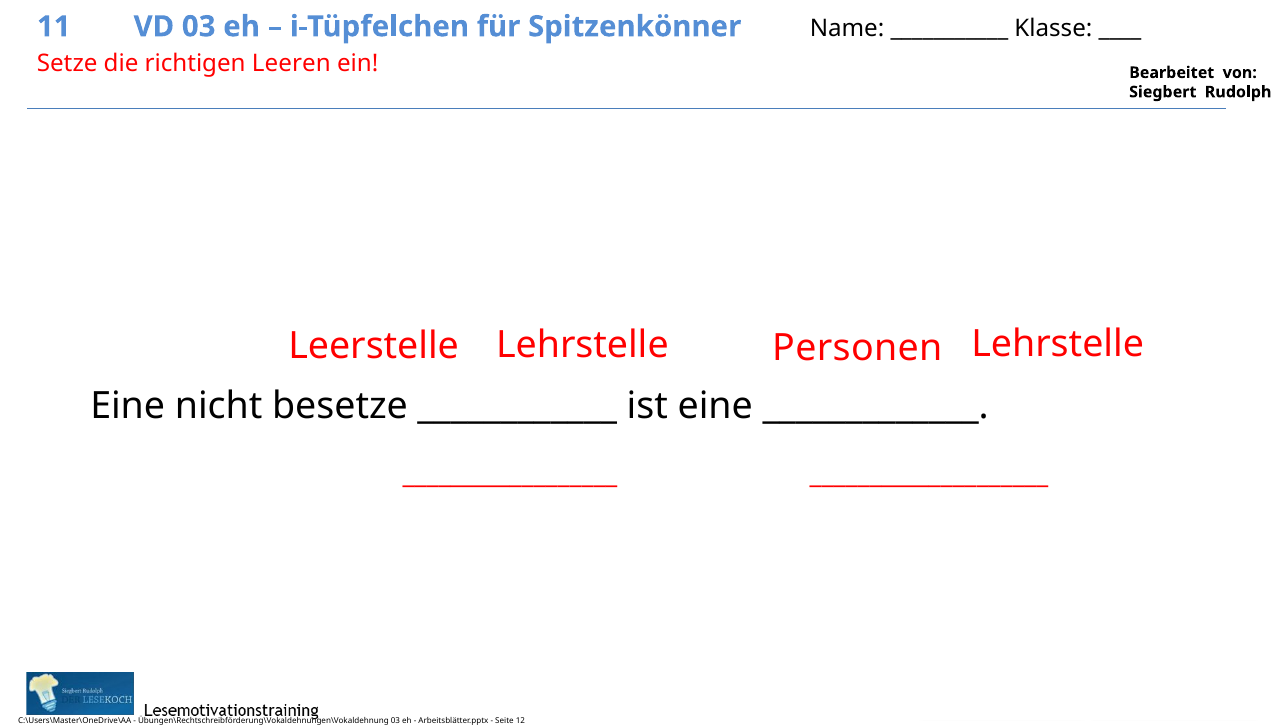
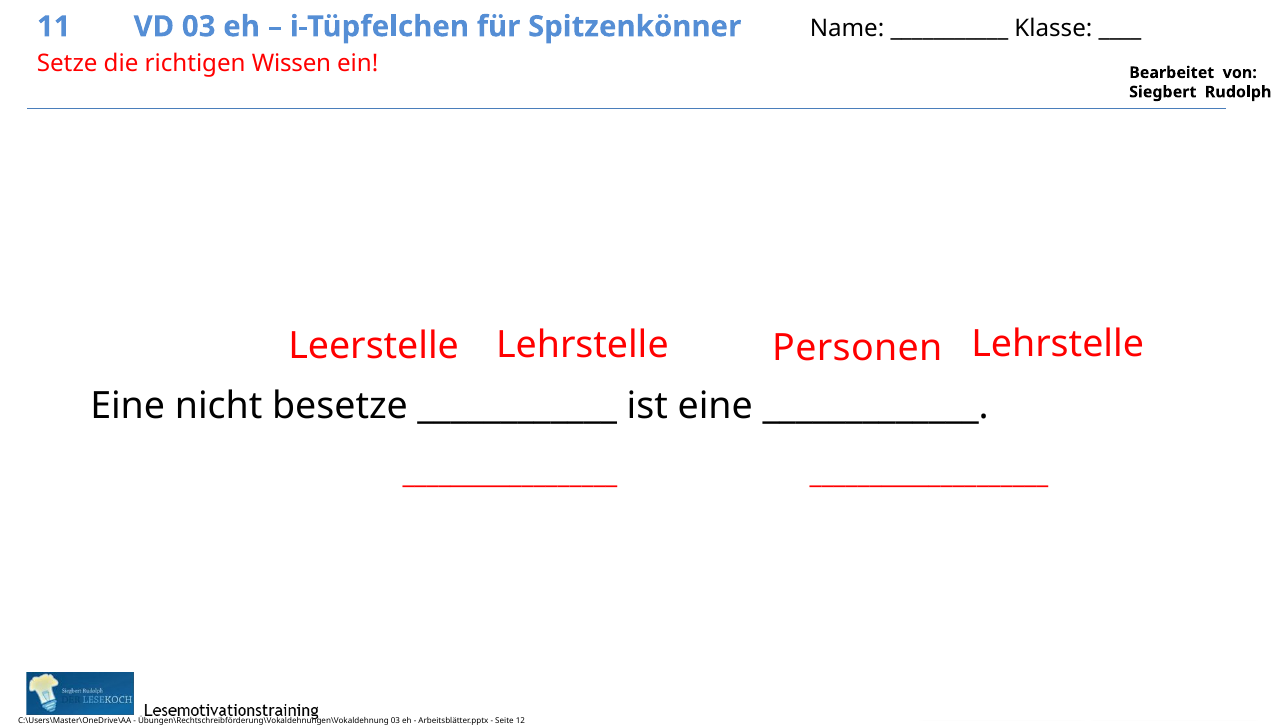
Leeren: Leeren -> Wissen
